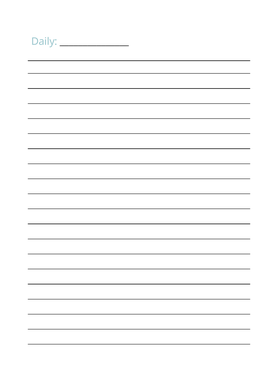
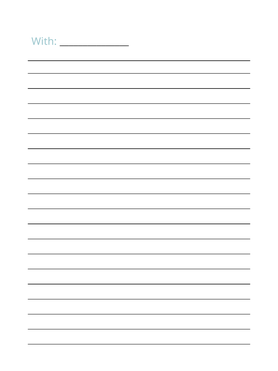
Daily: Daily -> With
